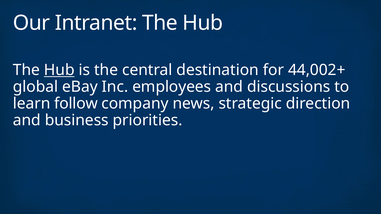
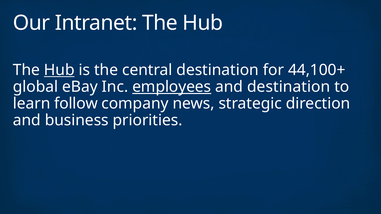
44,002+: 44,002+ -> 44,100+
employees underline: none -> present
and discussions: discussions -> destination
